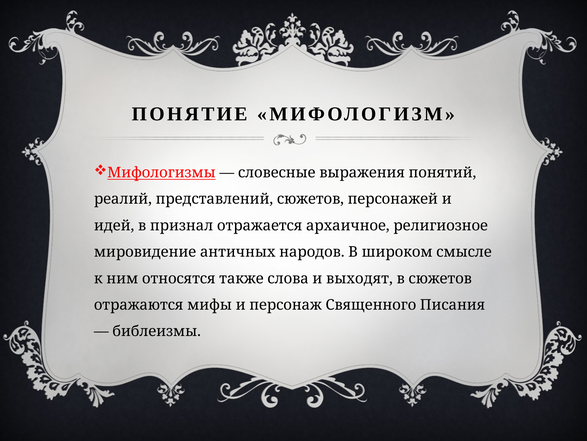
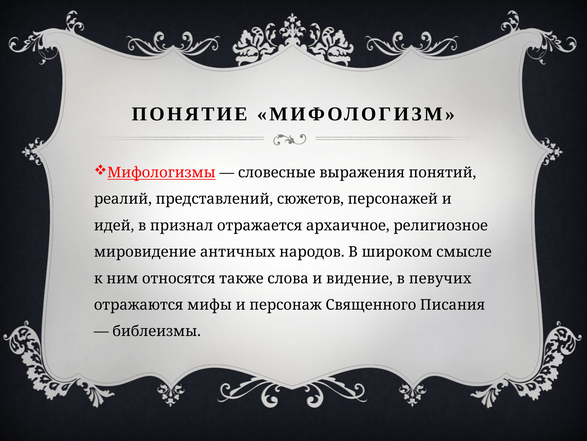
выходят: выходят -> видение
в сюжетов: сюжетов -> певучих
